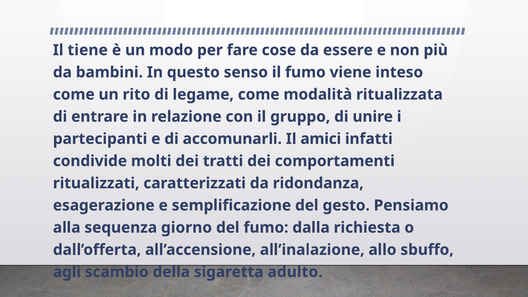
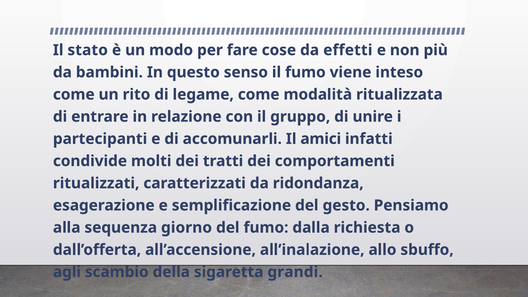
tiene: tiene -> stato
essere: essere -> effetti
adulto: adulto -> grandi
